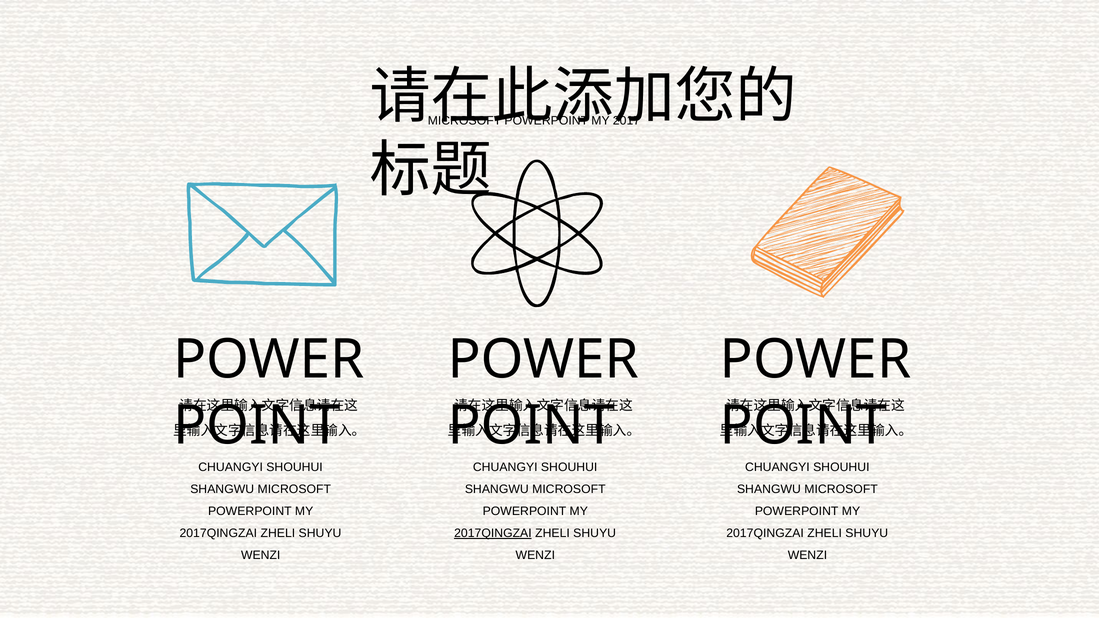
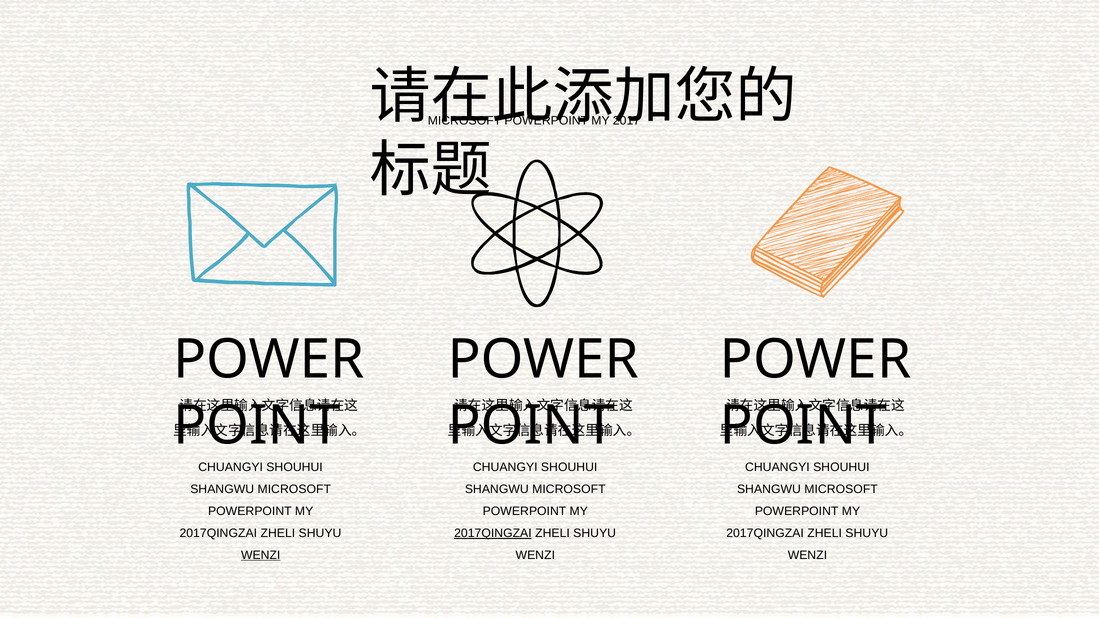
WENZI at (261, 555) underline: none -> present
